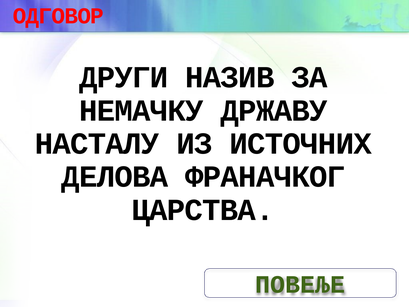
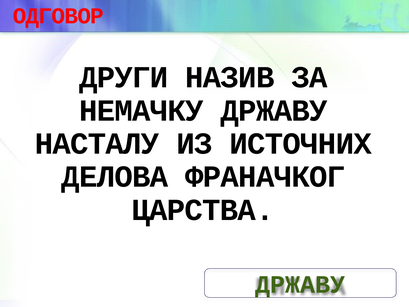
ПОВЕЉЕ at (300, 285): ПОВЕЉЕ -> ДРЖАВУ
